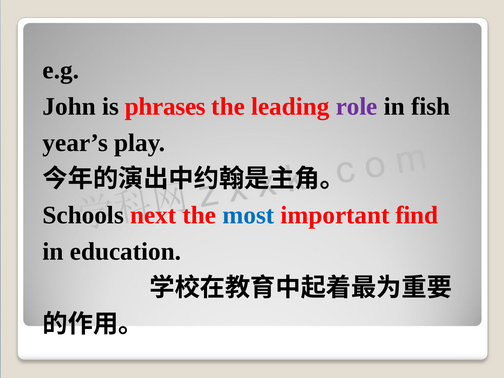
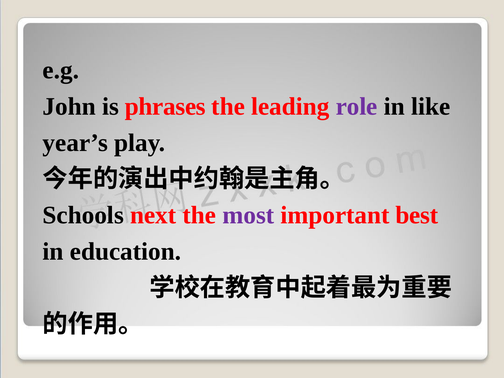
fish: fish -> like
most colour: blue -> purple
find: find -> best
